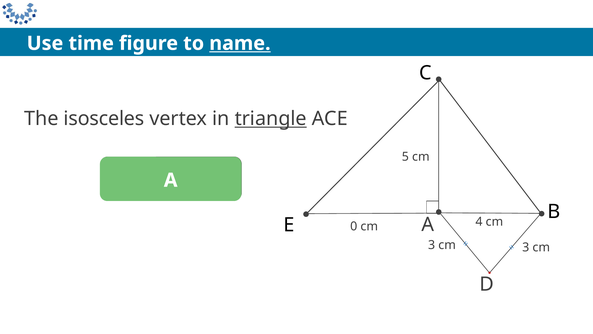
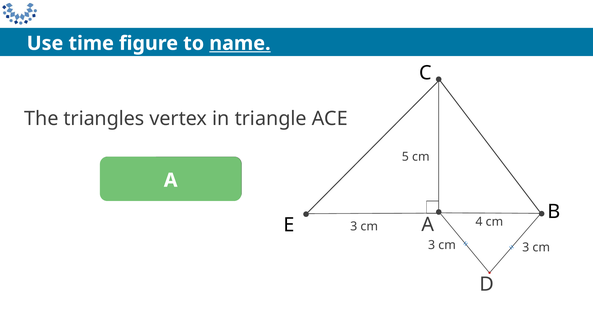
isosceles: isosceles -> triangles
triangle underline: present -> none
E 0: 0 -> 3
